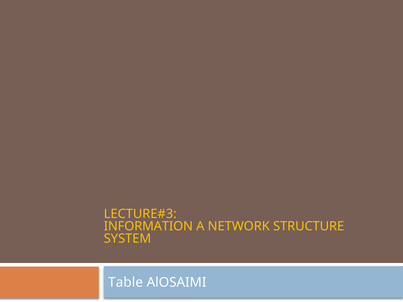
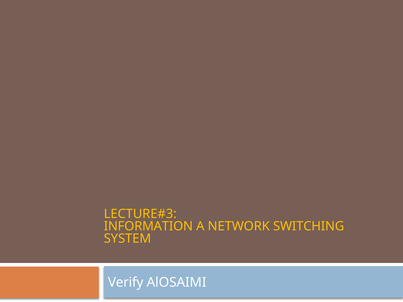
STRUCTURE: STRUCTURE -> SWITCHING
Table: Table -> Verify
